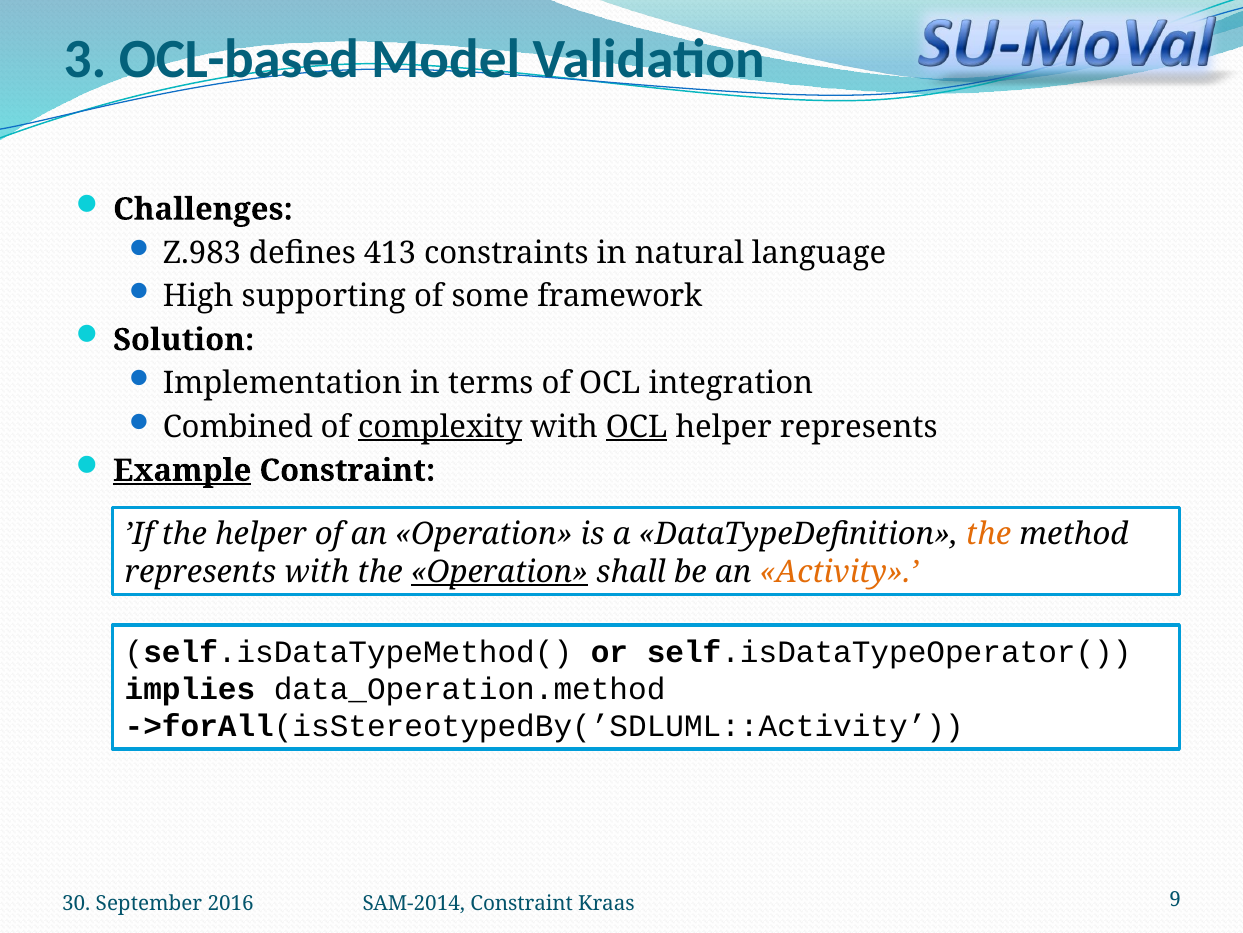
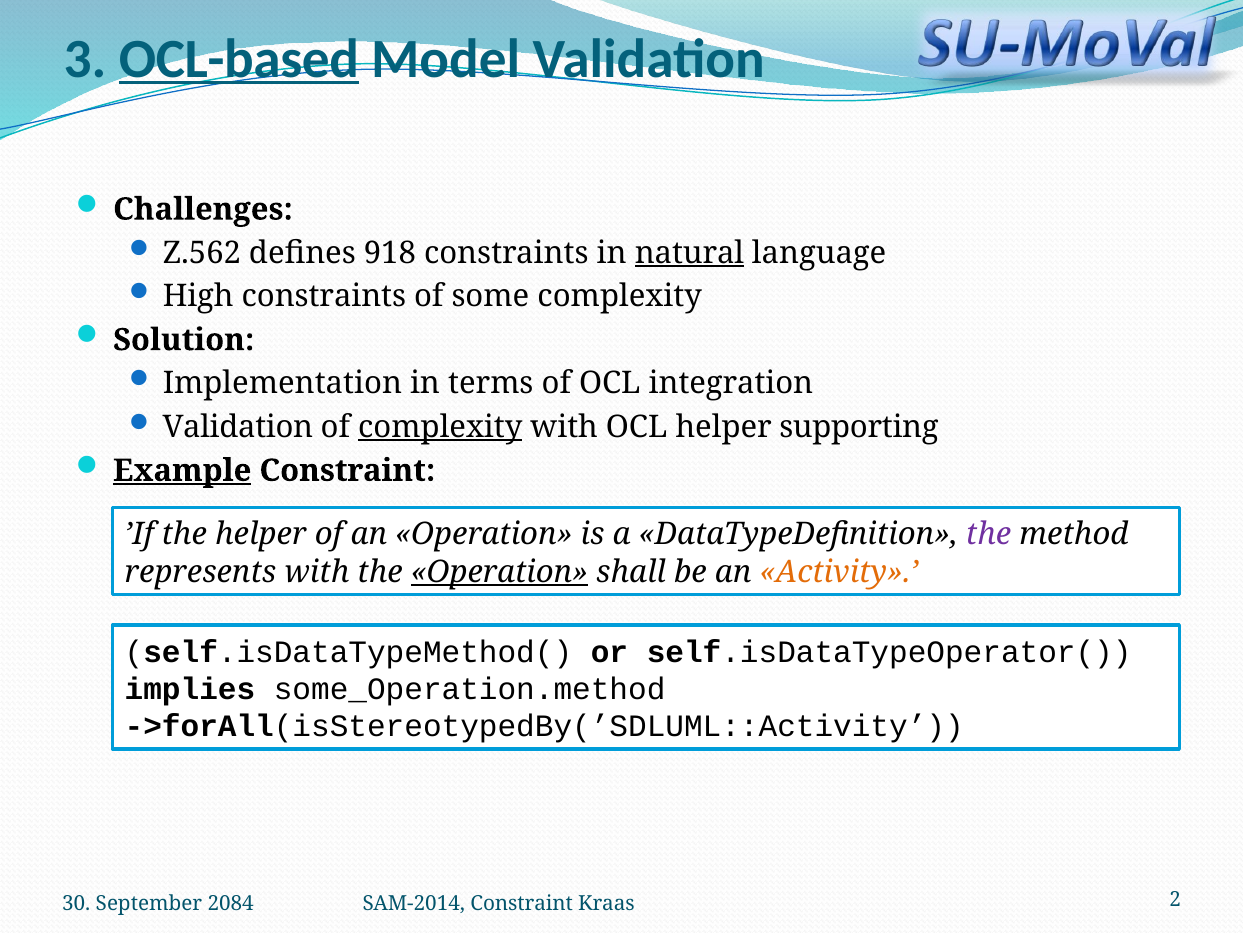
OCL-based underline: none -> present
Z.983: Z.983 -> Z.562
413: 413 -> 918
natural underline: none -> present
High supporting: supporting -> constraints
some framework: framework -> complexity
Combined at (238, 427): Combined -> Validation
OCL at (637, 427) underline: present -> none
helper represents: represents -> supporting
the at (989, 534) colour: orange -> purple
data_Operation.method: data_Operation.method -> some_Operation.method
2016: 2016 -> 2084
9: 9 -> 2
